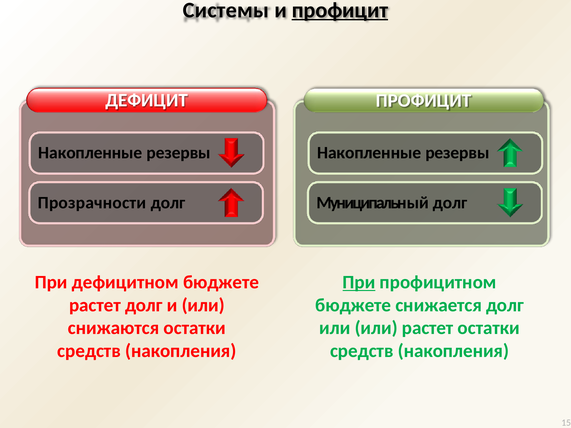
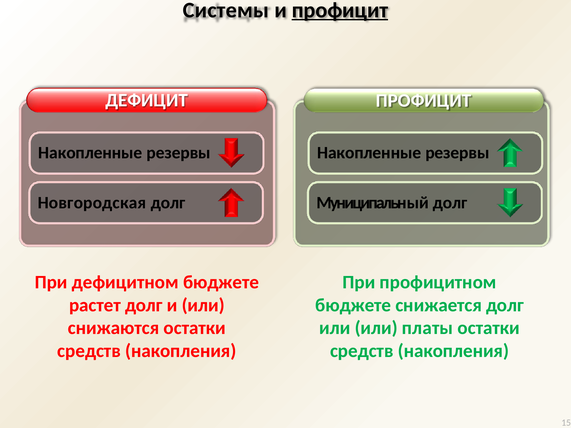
Прозрачности: Прозрачности -> Новгородская
При at (359, 283) underline: present -> none
или растет: растет -> платы
